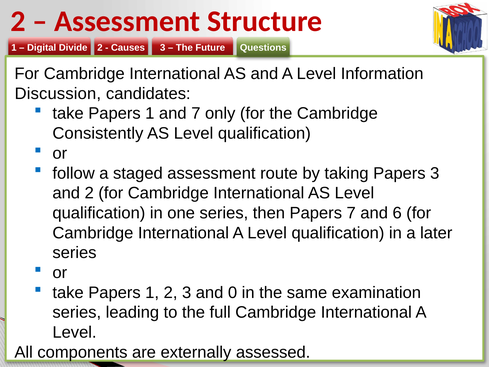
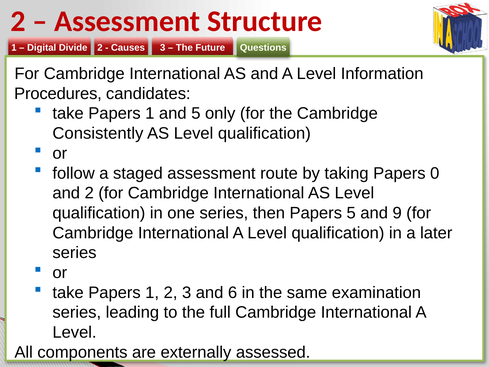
Discussion: Discussion -> Procedures
and 7: 7 -> 5
Papers 3: 3 -> 0
Papers 7: 7 -> 5
6: 6 -> 9
0: 0 -> 6
